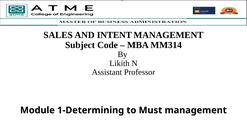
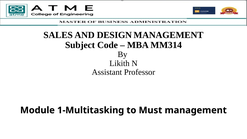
INTENT: INTENT -> DESIGN
1-Determining: 1-Determining -> 1-Multitasking
